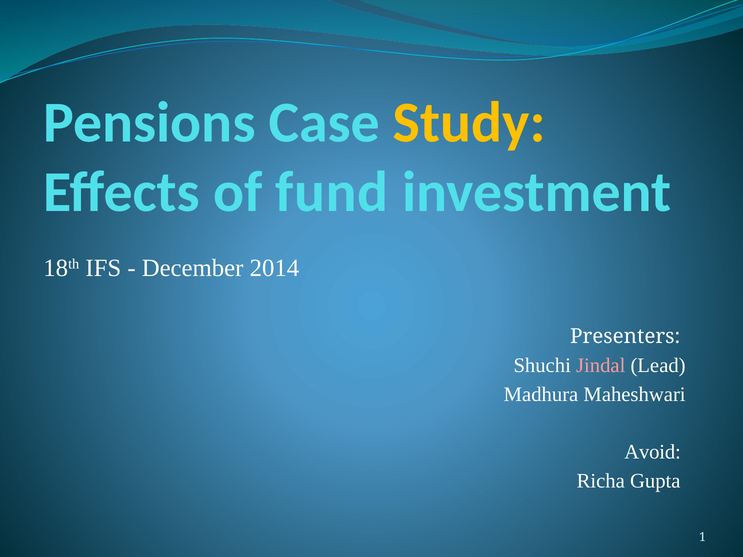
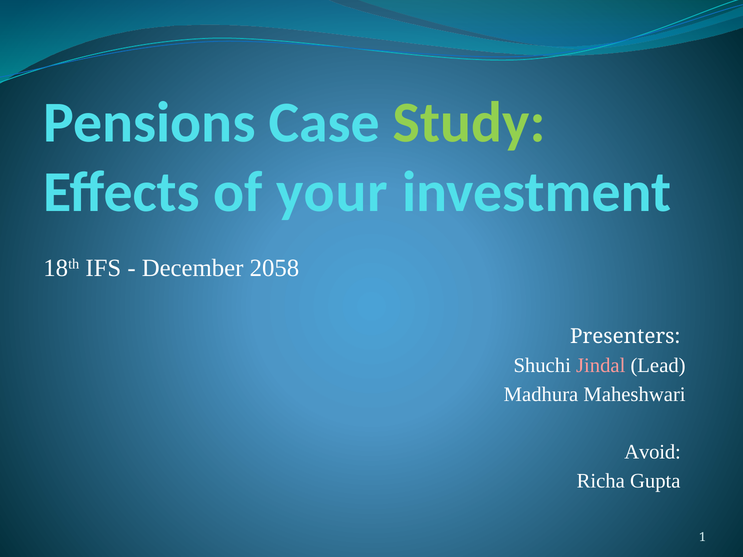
Study colour: yellow -> light green
fund: fund -> your
2014: 2014 -> 2058
